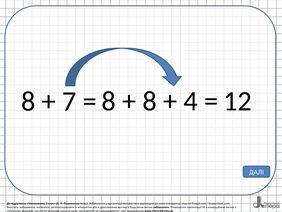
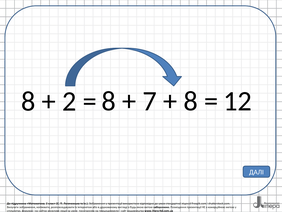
7: 7 -> 2
8 at (150, 101): 8 -> 7
4 at (191, 101): 4 -> 8
